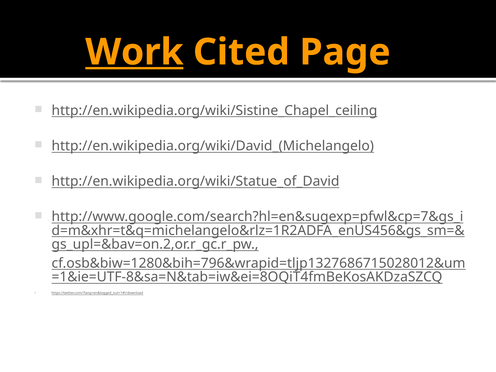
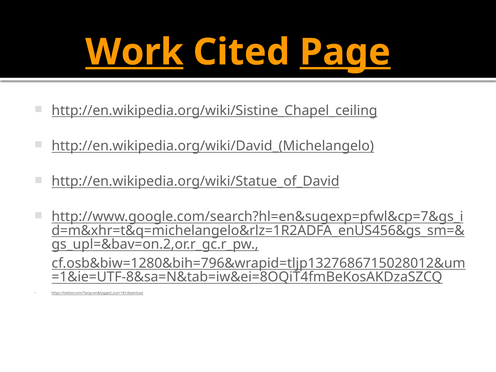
Page underline: none -> present
